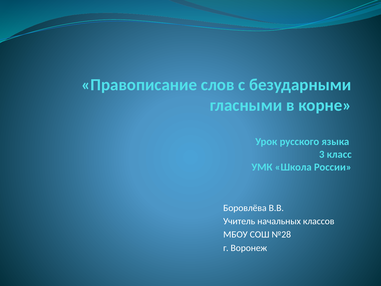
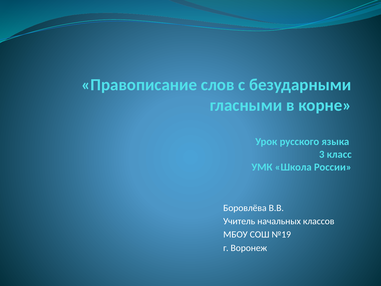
№28: №28 -> №19
